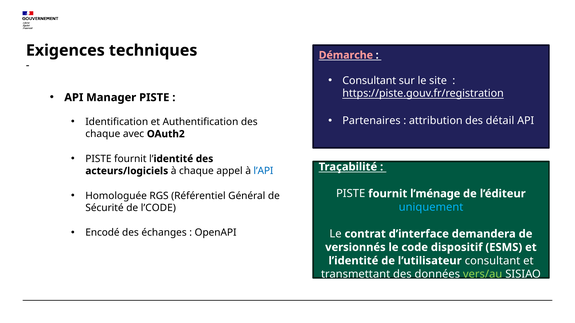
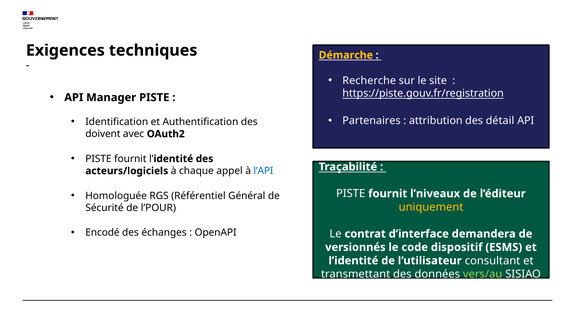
Démarche colour: pink -> yellow
Consultant at (369, 81): Consultant -> Recherche
chaque at (103, 134): chaque -> doivent
l’ménage: l’ménage -> l’niveaux
uniquement colour: light blue -> yellow
l’CODE: l’CODE -> l’POUR
